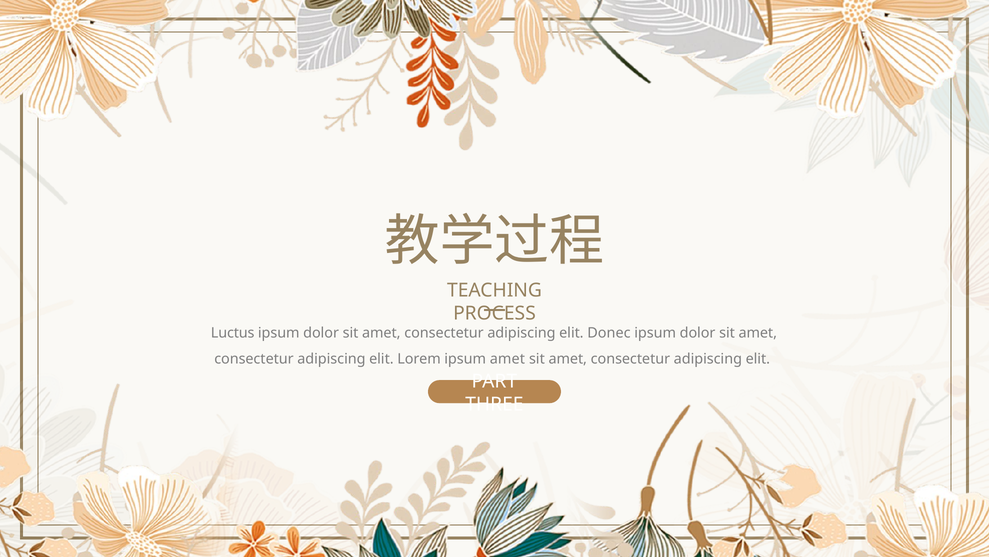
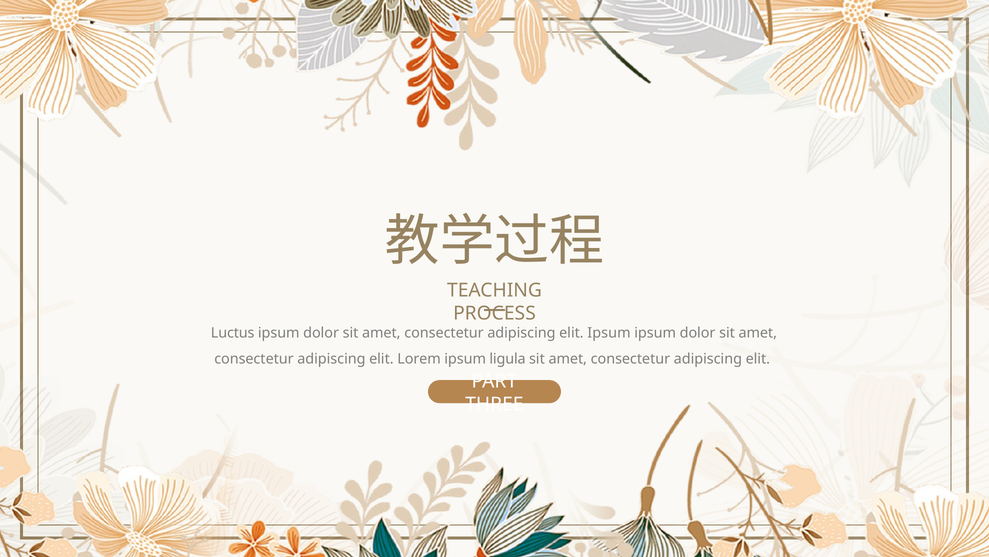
elit Donec: Donec -> Ipsum
ipsum amet: amet -> ligula
